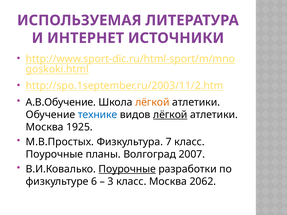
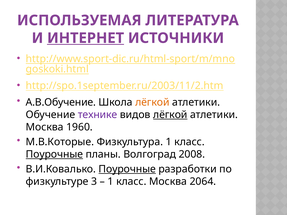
ИНТЕРНЕТ underline: none -> present
технике colour: blue -> purple
1925: 1925 -> 1960
М.В.Простых: М.В.Простых -> М.В.Которые
Физкультура 7: 7 -> 1
Поурочные at (54, 154) underline: none -> present
2007: 2007 -> 2008
6: 6 -> 3
3 at (111, 182): 3 -> 1
2062: 2062 -> 2064
